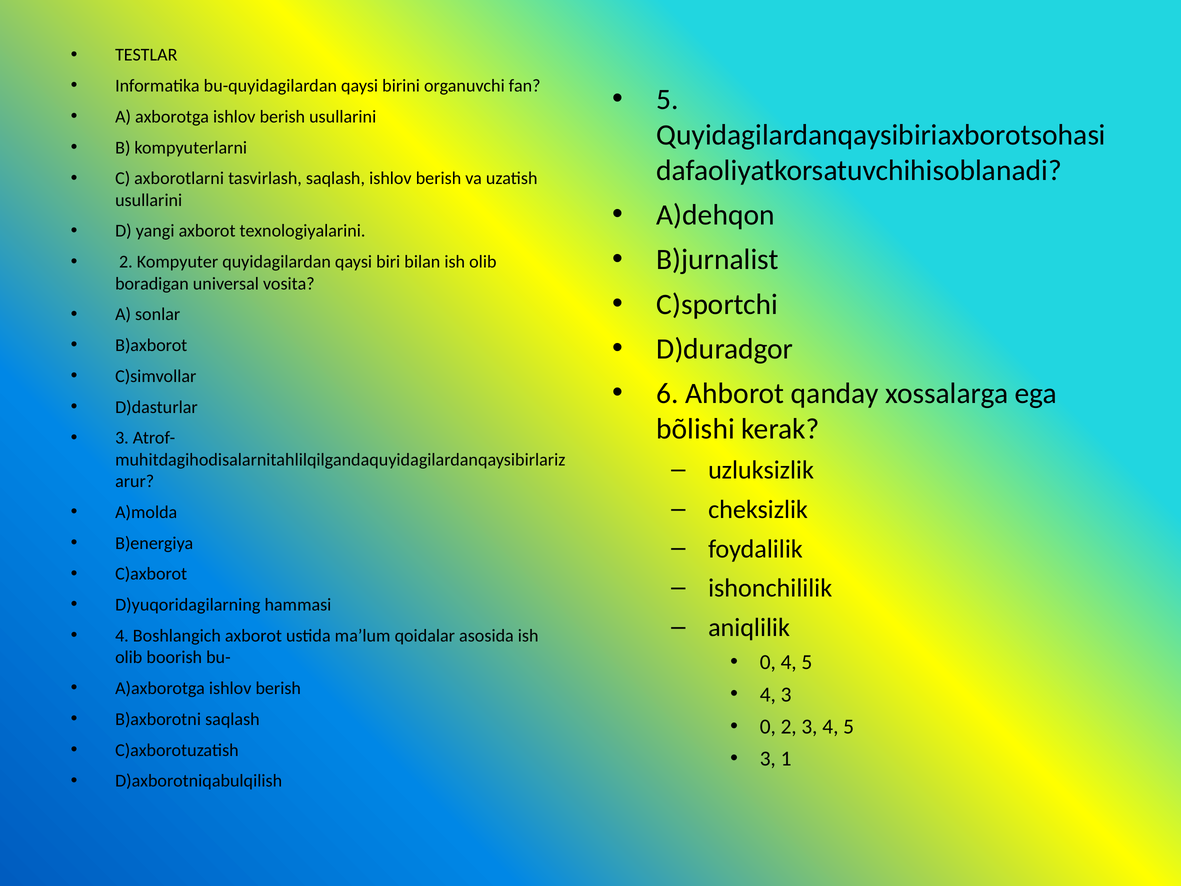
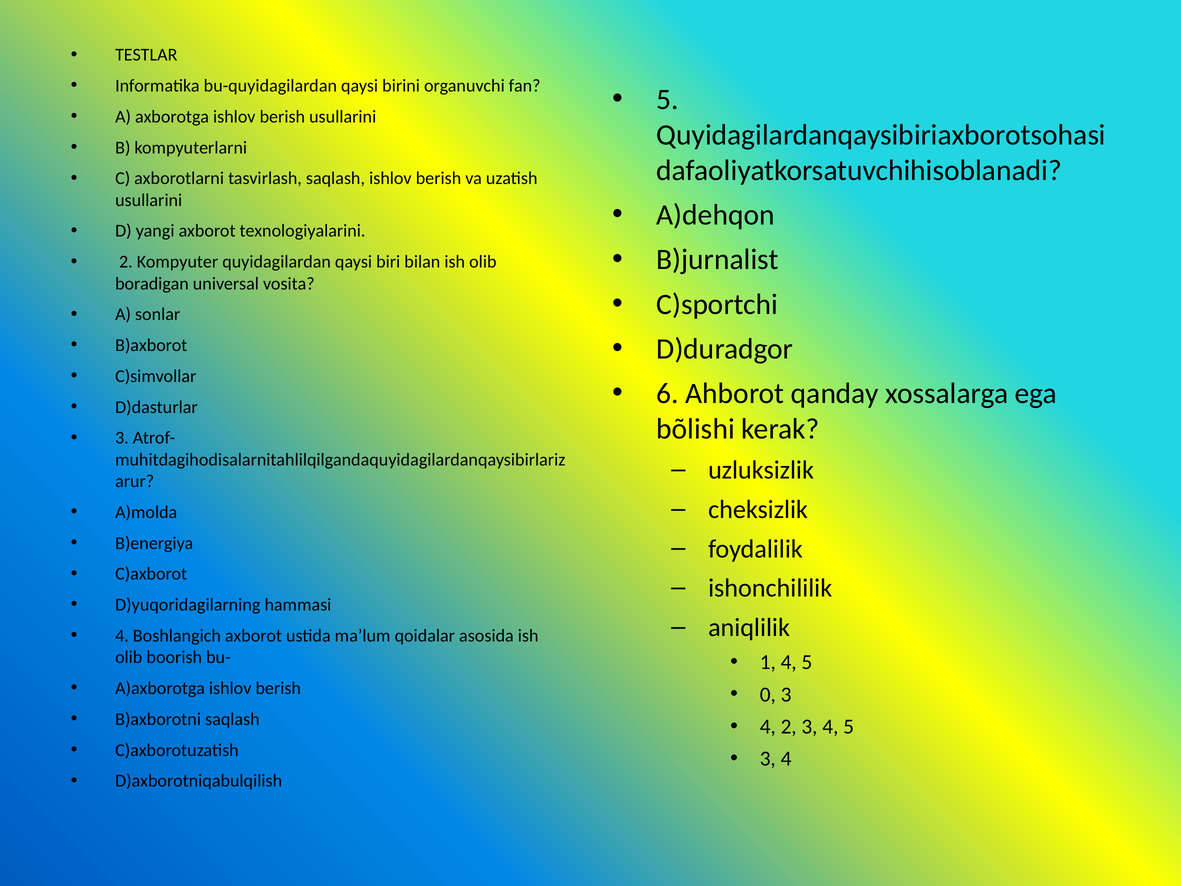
0 at (768, 662): 0 -> 1
4 at (768, 694): 4 -> 0
0 at (768, 726): 0 -> 4
1 at (786, 759): 1 -> 4
